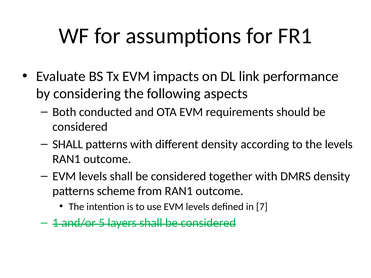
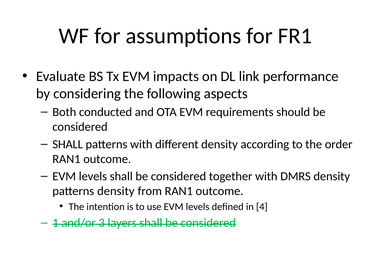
the levels: levels -> order
patterns scheme: scheme -> density
7: 7 -> 4
5: 5 -> 3
